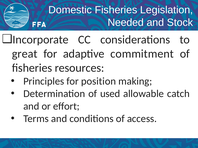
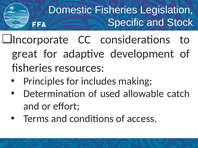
Needed: Needed -> Specific
commitment: commitment -> development
position: position -> includes
